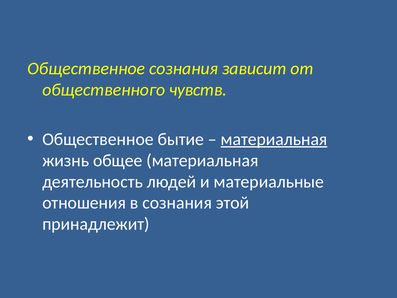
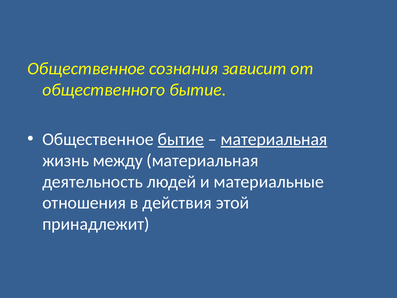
общественного чувств: чувств -> бытие
бытие at (181, 139) underline: none -> present
общее: общее -> между
в сознания: сознания -> действия
